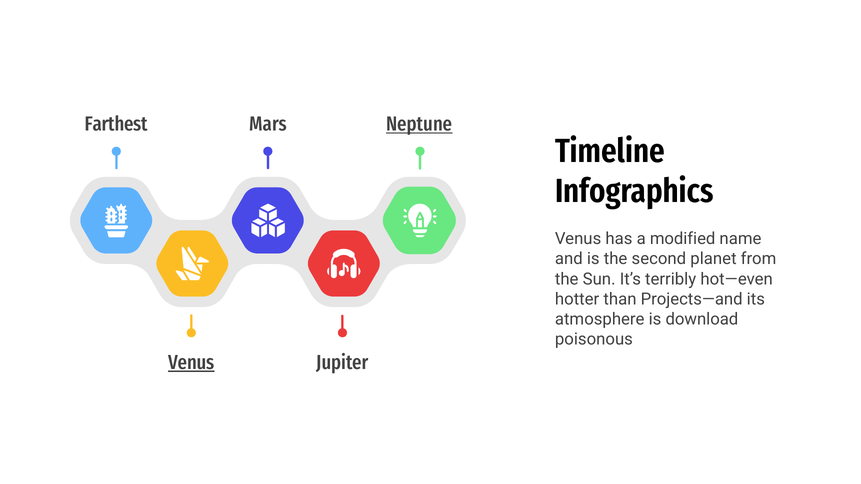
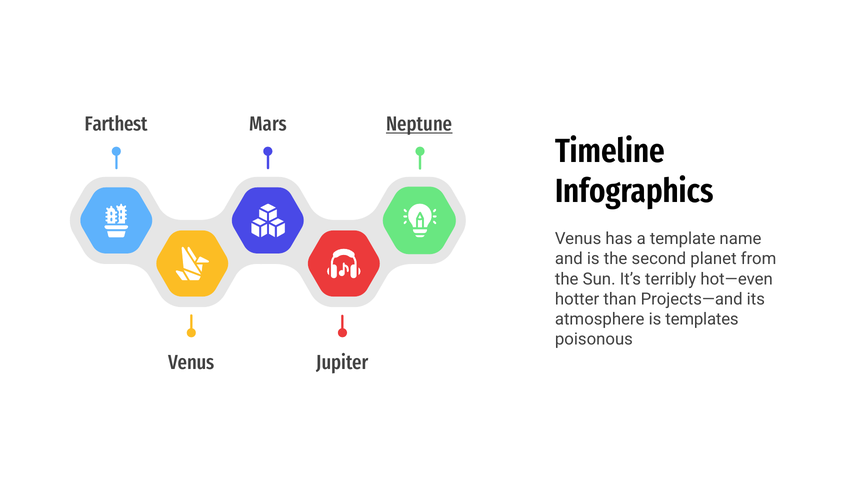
modified: modified -> template
download: download -> templates
Venus at (191, 363) underline: present -> none
